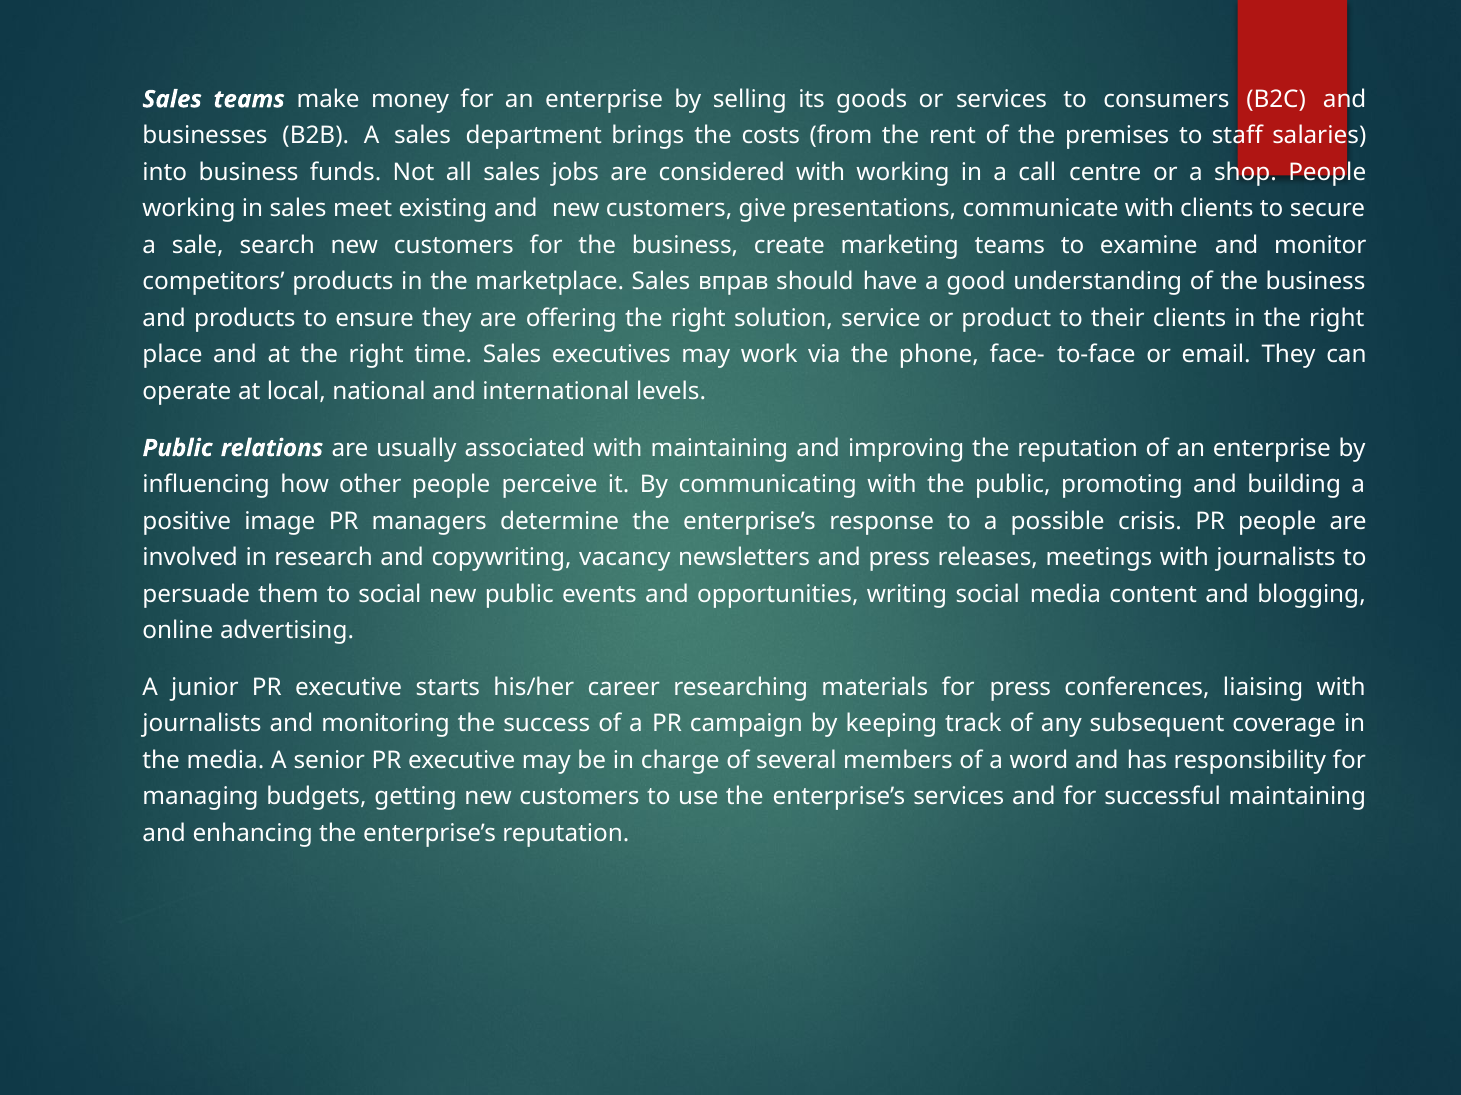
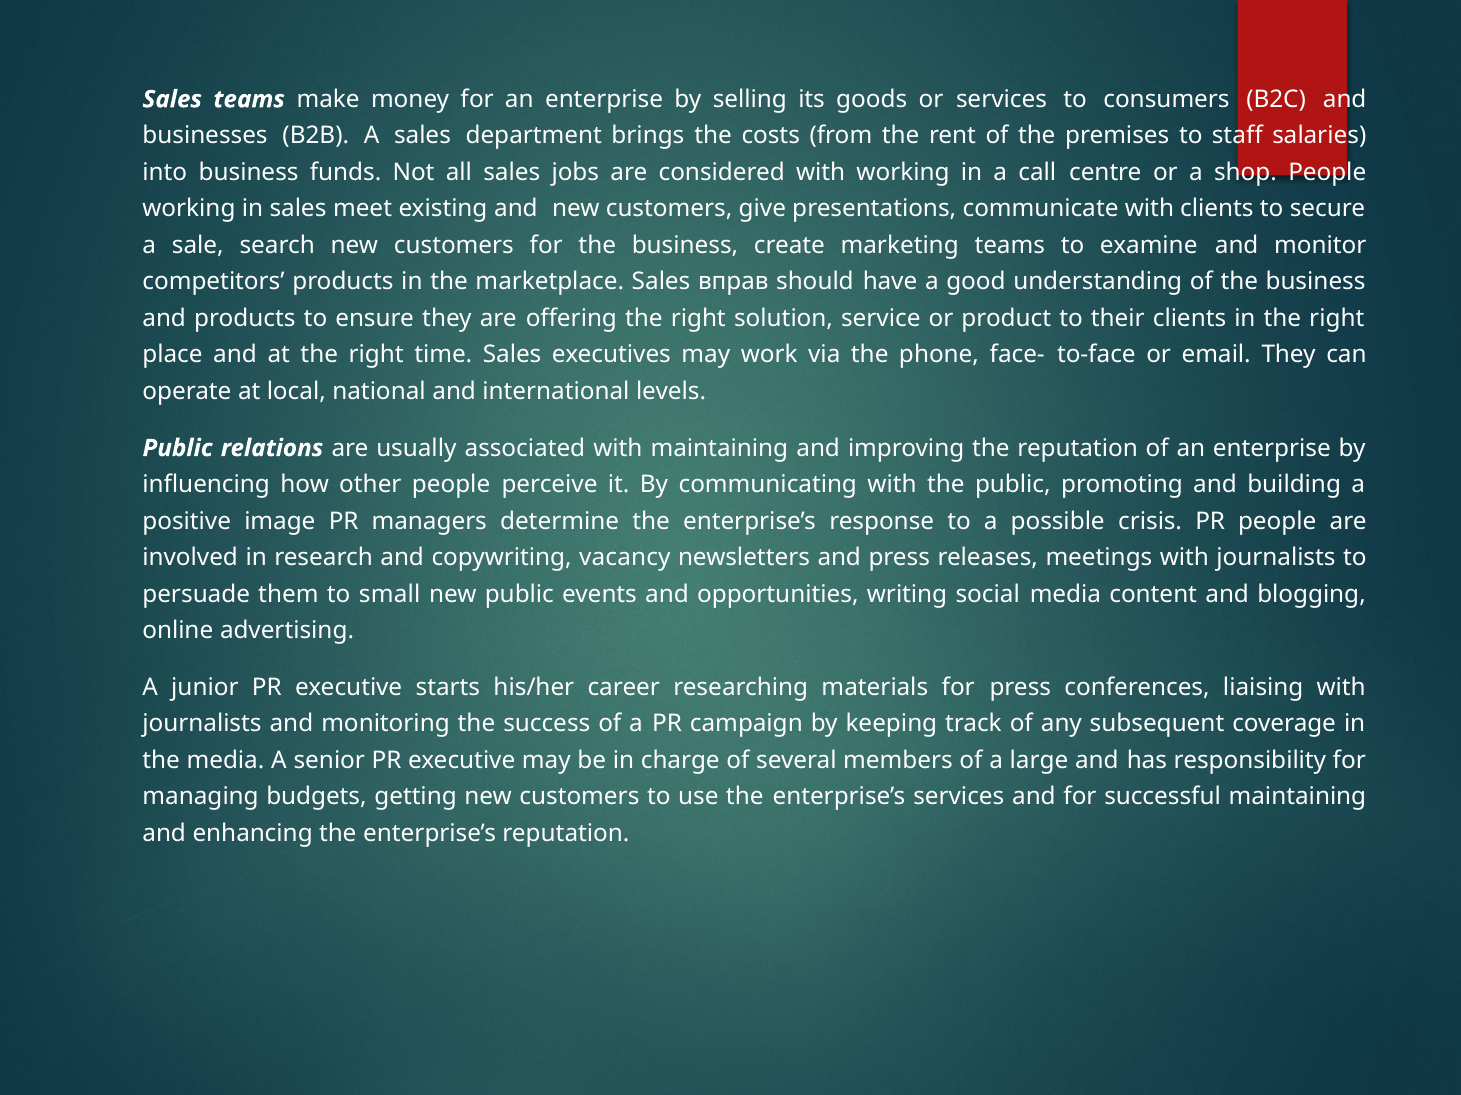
to social: social -> small
word: word -> large
